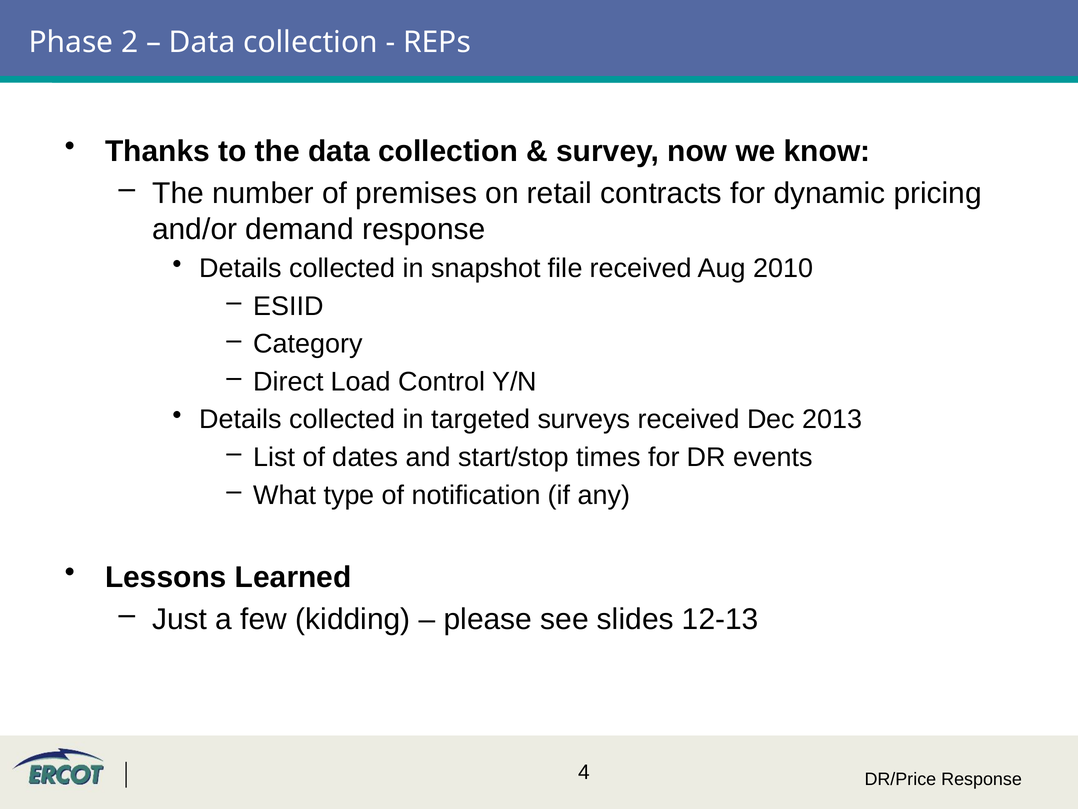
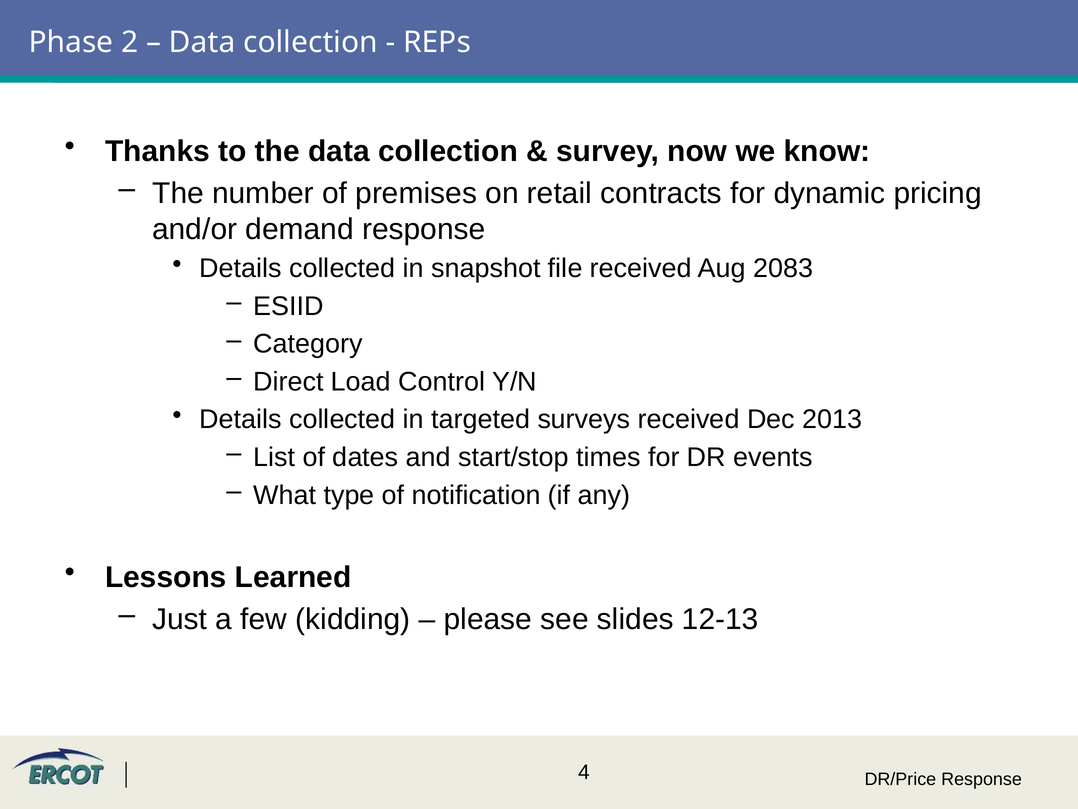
2010: 2010 -> 2083
